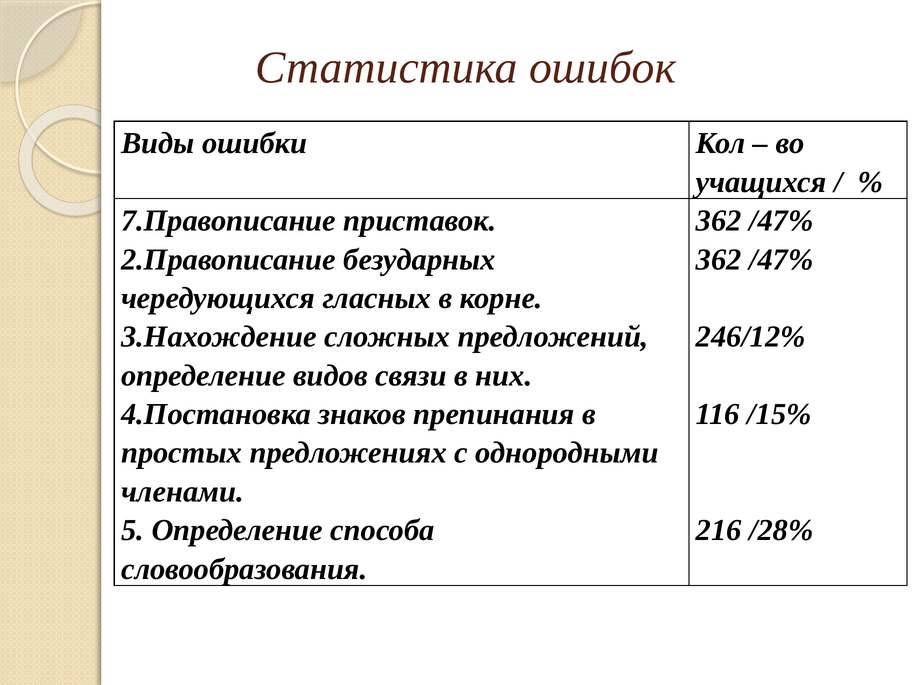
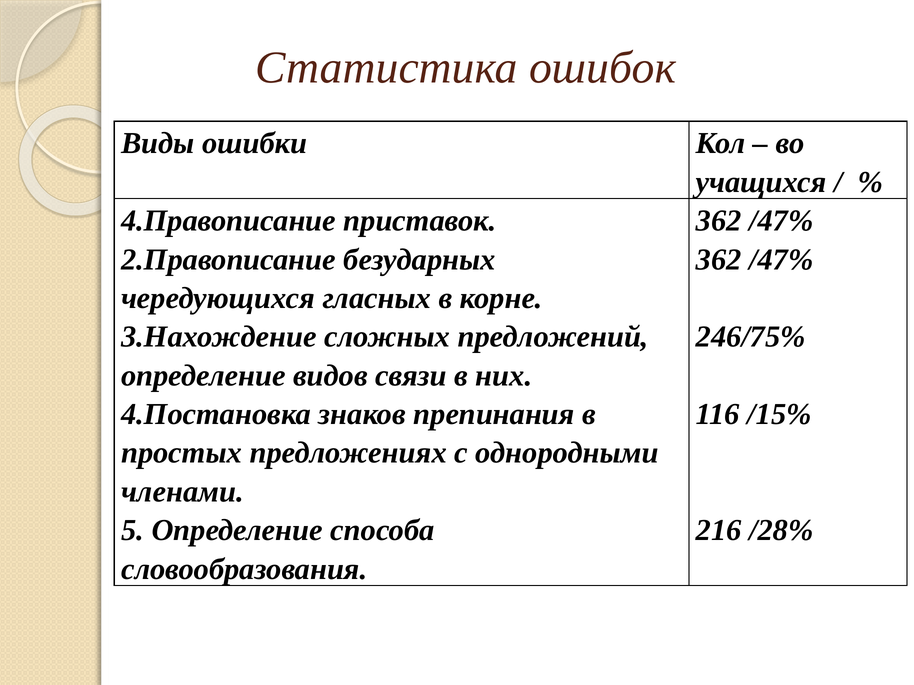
7.Правописание: 7.Правописание -> 4.Правописание
246/12%: 246/12% -> 246/75%
